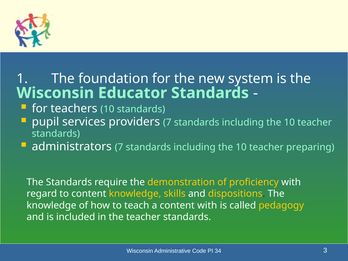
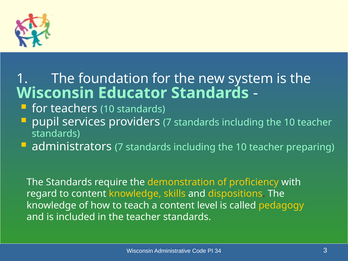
content with: with -> level
